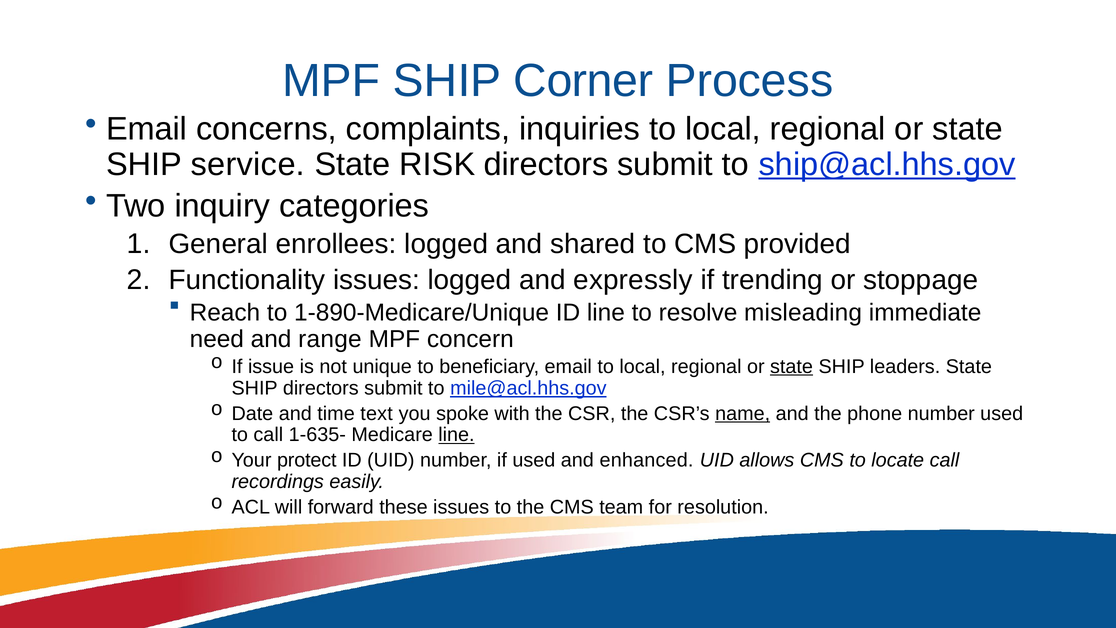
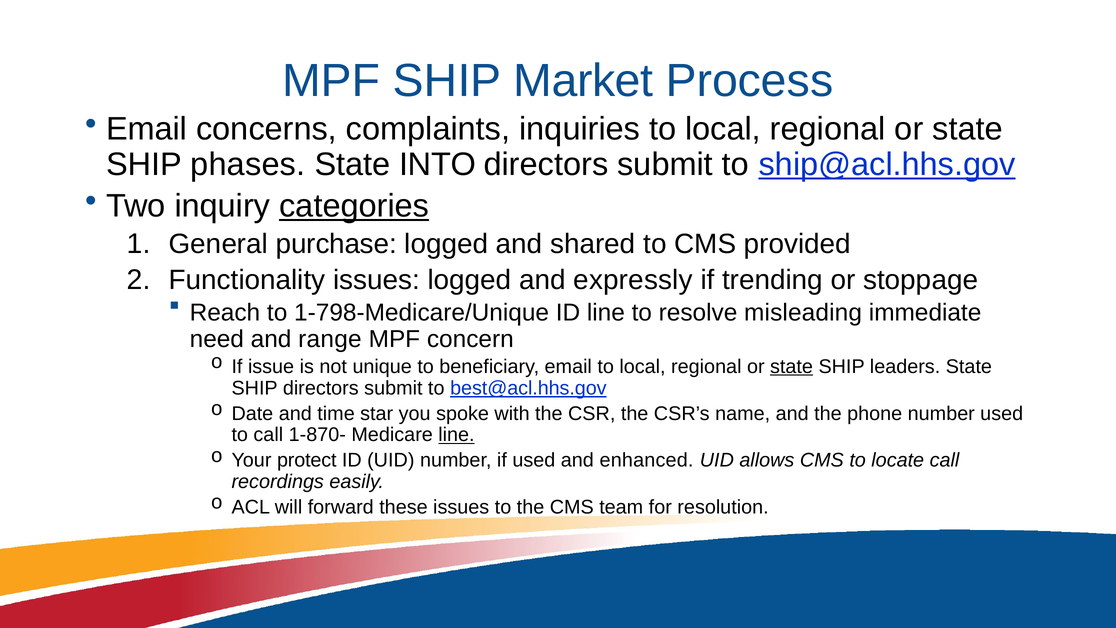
Corner: Corner -> Market
service: service -> phases
RISK: RISK -> INTO
categories underline: none -> present
enrollees: enrollees -> purchase
1-890-Medicare/Unique: 1-890-Medicare/Unique -> 1-798-Medicare/Unique
mile@acl.hhs.gov: mile@acl.hhs.gov -> best@acl.hhs.gov
text: text -> star
name underline: present -> none
1-635-: 1-635- -> 1-870-
